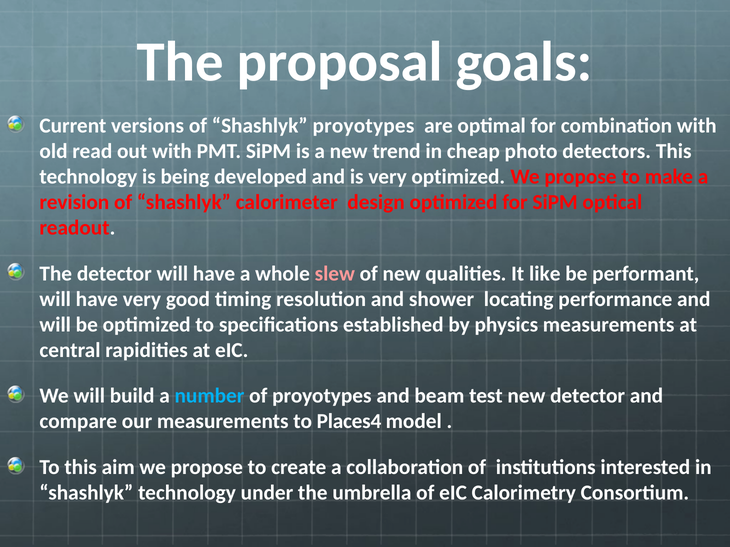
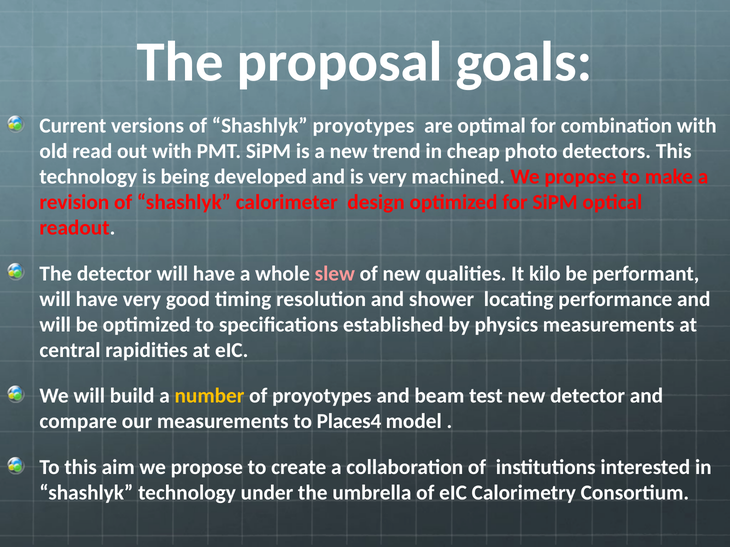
very optimized: optimized -> machined
like: like -> kilo
number colour: light blue -> yellow
